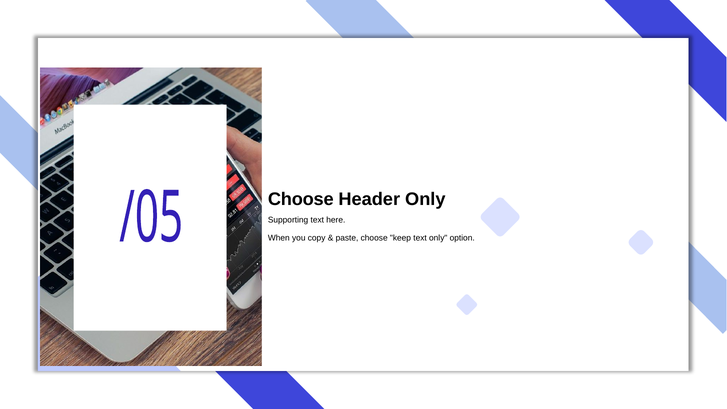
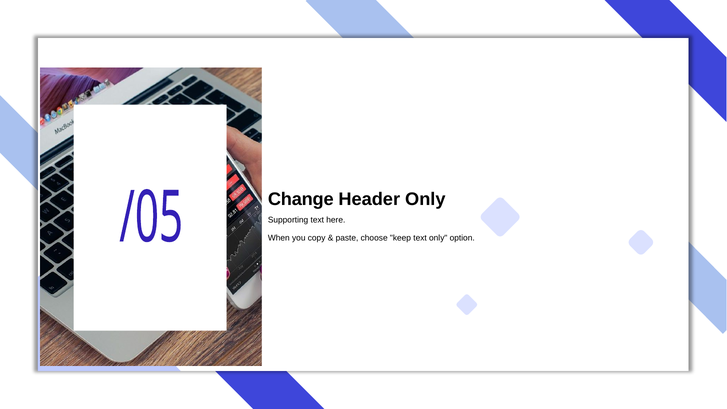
Choose at (301, 199): Choose -> Change
